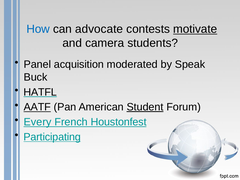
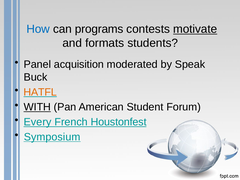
advocate: advocate -> programs
camera: camera -> formats
HATFL colour: black -> orange
AATF: AATF -> WITH
Student underline: present -> none
Participating: Participating -> Symposium
